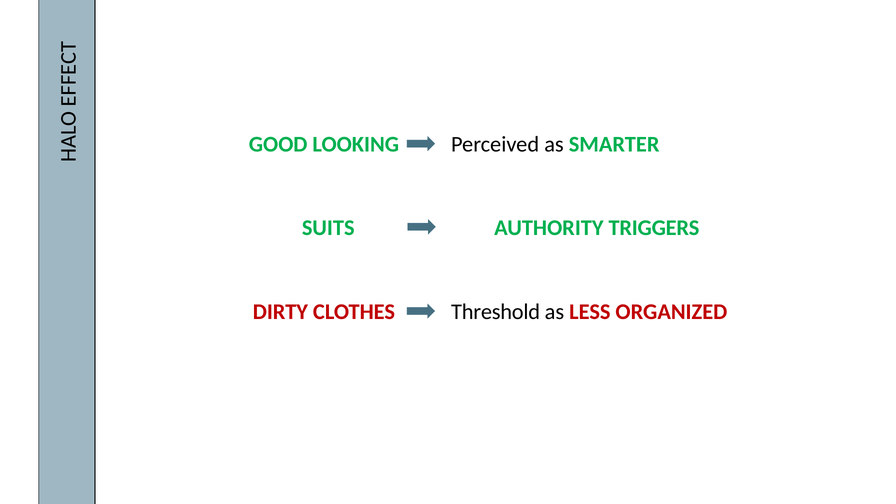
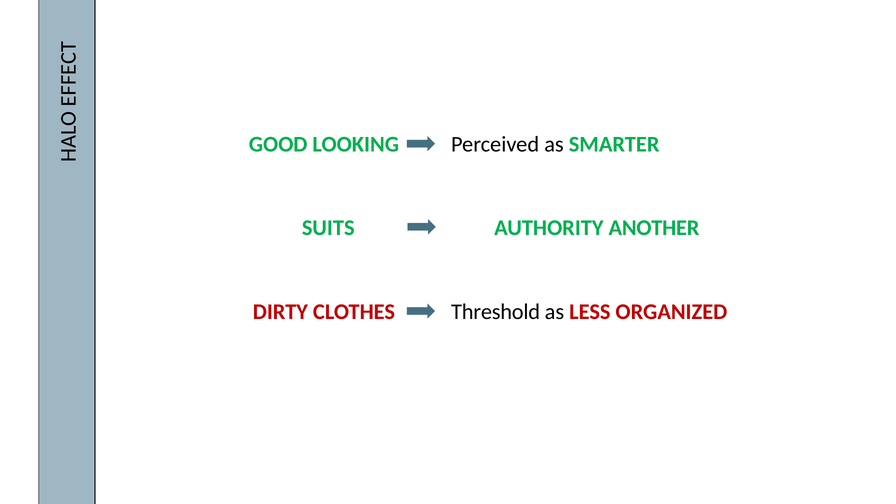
TRIGGERS: TRIGGERS -> ANOTHER
